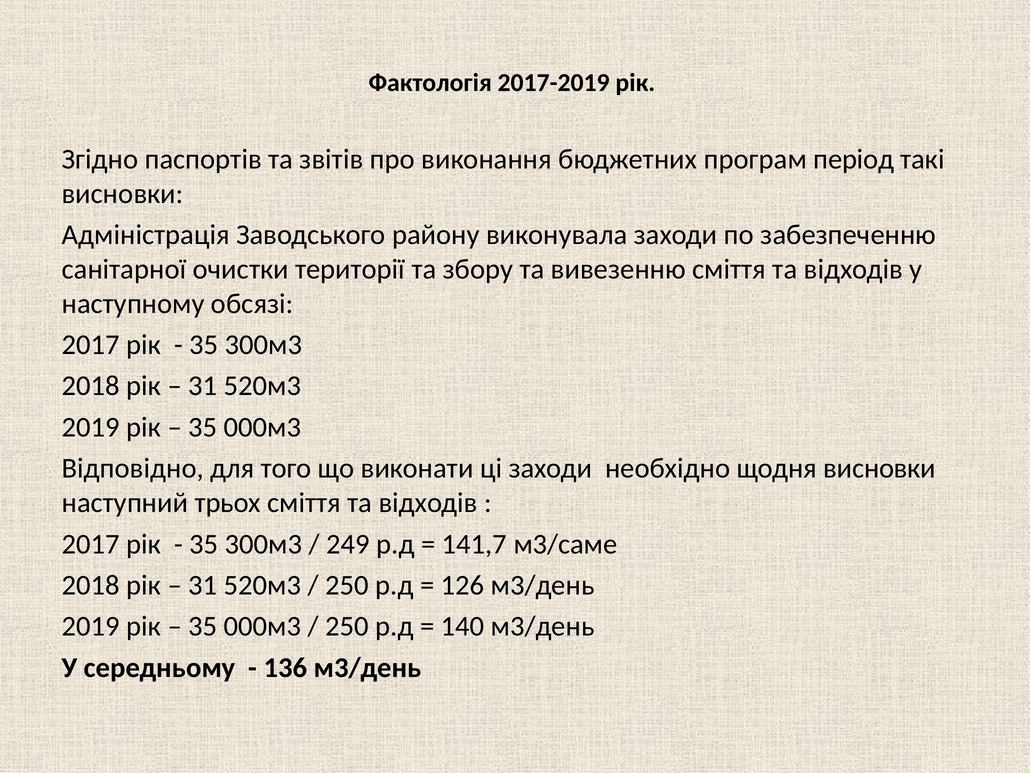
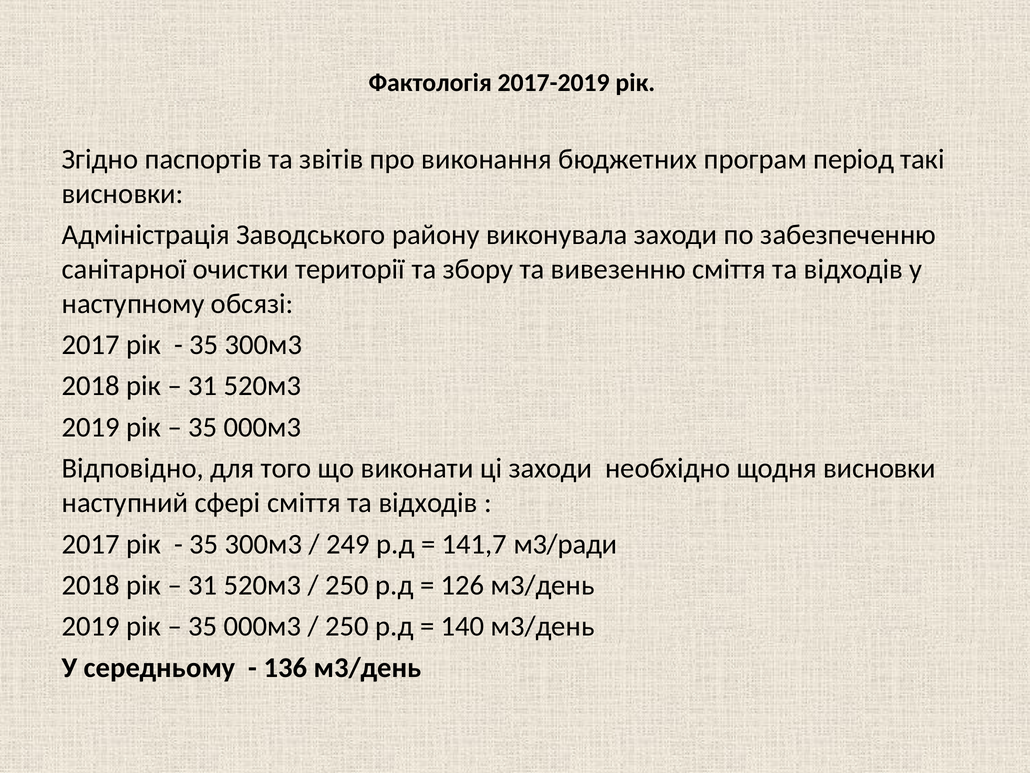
трьох: трьох -> сфері
м3/саме: м3/саме -> м3/ради
